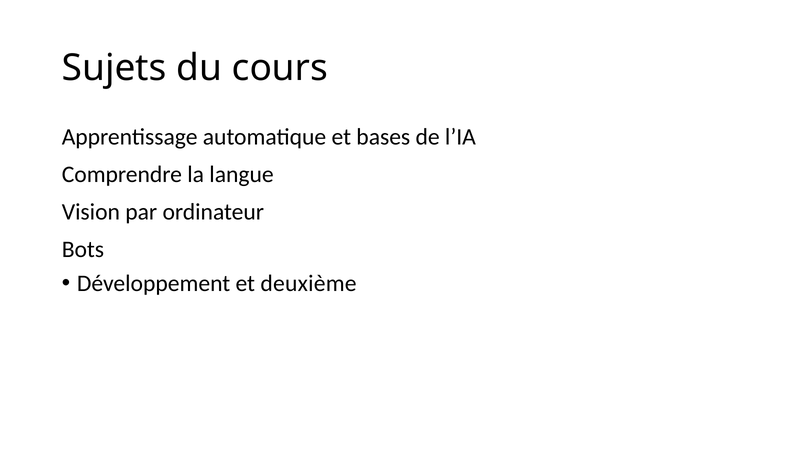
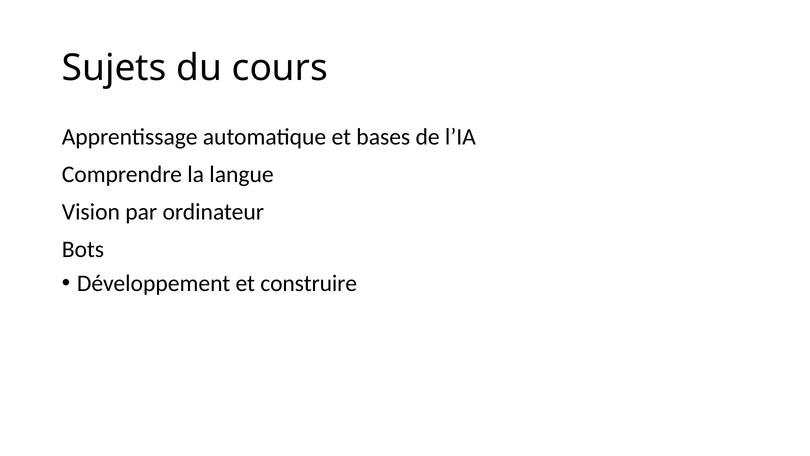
deuxième: deuxième -> construire
